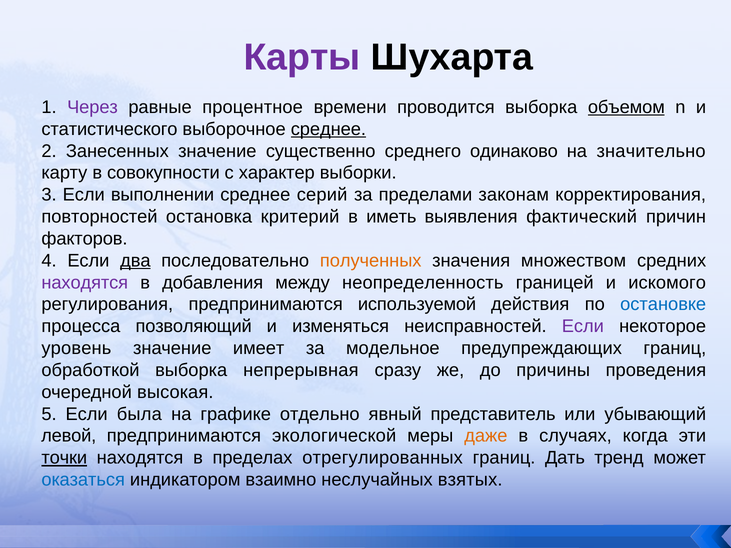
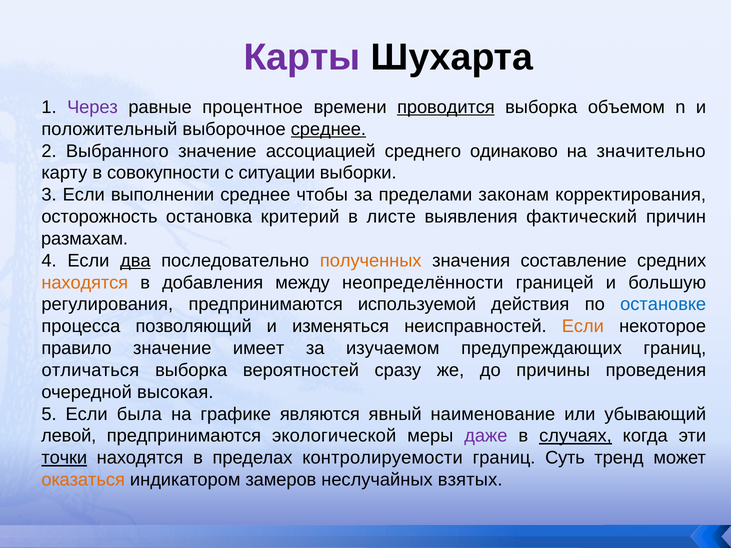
проводится underline: none -> present
объемом underline: present -> none
статистического: статистического -> положительный
Занесенных: Занесенных -> Выбранного
существенно: существенно -> ассоциацией
характер: характер -> ситуации
серий: серий -> чтобы
повторностей: повторностей -> осторожность
иметь: иметь -> листе
факторов: факторов -> размахам
множеством: множеством -> составление
находятся at (85, 283) colour: purple -> orange
неопределенность: неопределенность -> неопределённости
искомого: искомого -> большую
Если at (583, 326) colour: purple -> orange
уровень: уровень -> правило
модельное: модельное -> изучаемом
обработкой: обработкой -> отличаться
непрерывная: непрерывная -> вероятностей
отдельно: отдельно -> являются
представитель: представитель -> наименование
даже colour: orange -> purple
случаях underline: none -> present
отрегулированных: отрегулированных -> контролируемости
Дать: Дать -> Суть
оказаться colour: blue -> orange
взаимно: взаимно -> замеров
